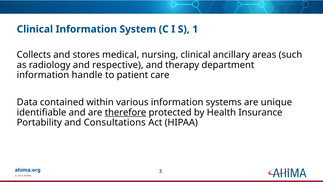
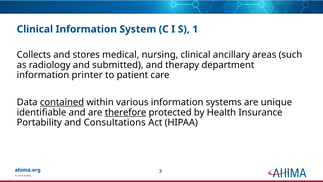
respective: respective -> submitted
handle: handle -> printer
contained underline: none -> present
